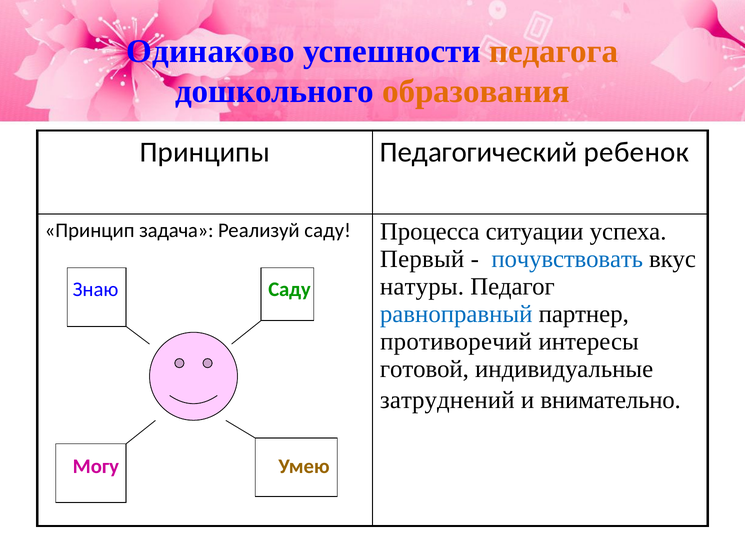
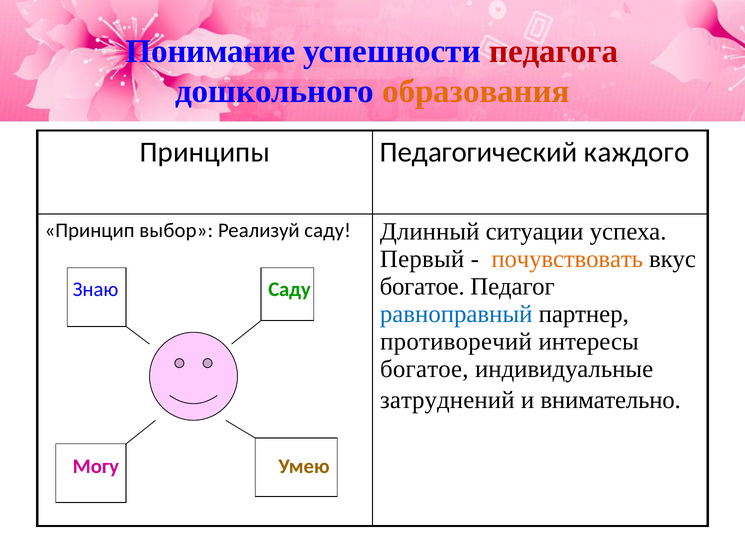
Одинаково: Одинаково -> Понимание
педагога colour: orange -> red
ребенок: ребенок -> каждого
Процесса: Процесса -> Длинный
задача: задача -> выбор
почувствовать colour: blue -> orange
натуры at (422, 286): натуры -> богатое
готовой at (424, 369): готовой -> богатое
